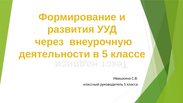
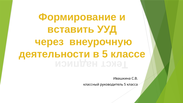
развития: развития -> вставить
